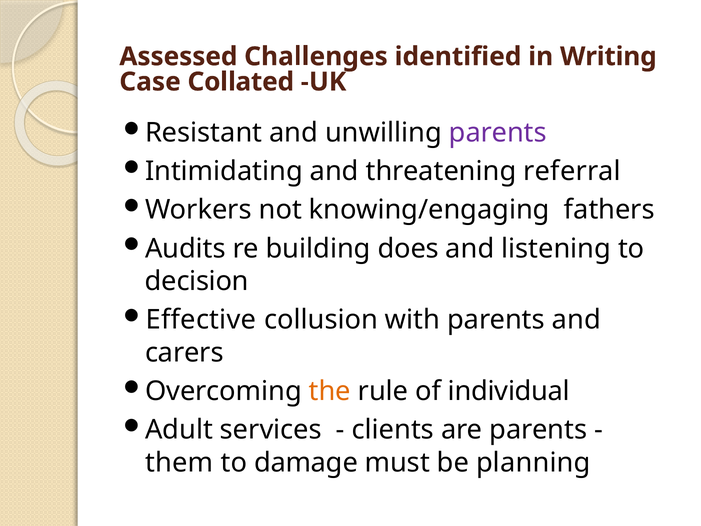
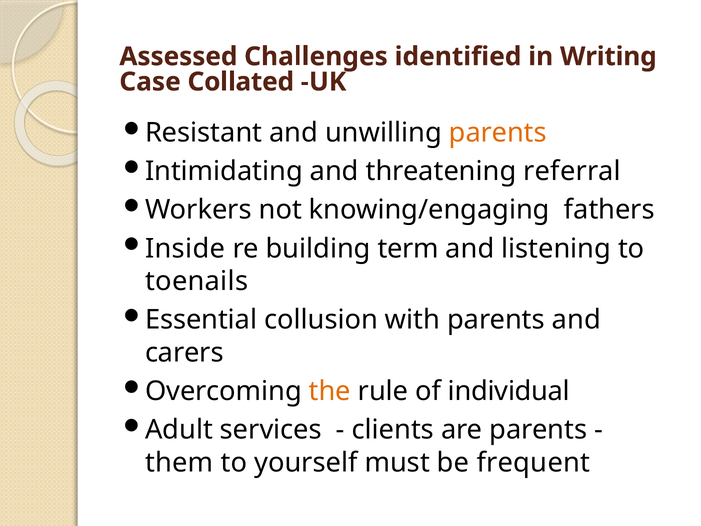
parents at (498, 133) colour: purple -> orange
Audits: Audits -> Inside
does: does -> term
decision: decision -> toenails
Effective: Effective -> Essential
damage: damage -> yourself
planning: planning -> frequent
